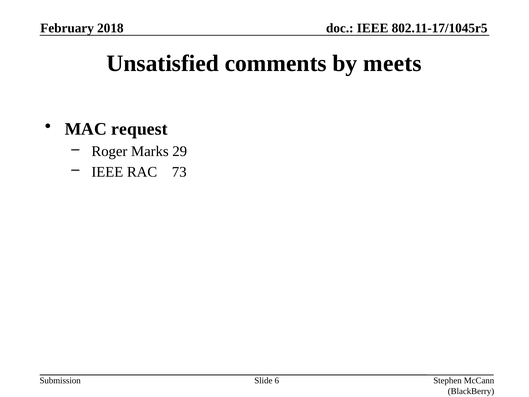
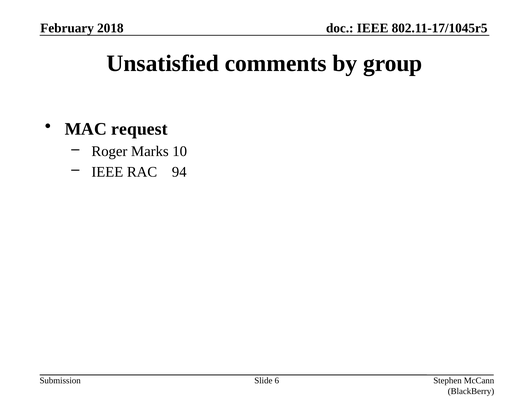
meets: meets -> group
29: 29 -> 10
73: 73 -> 94
